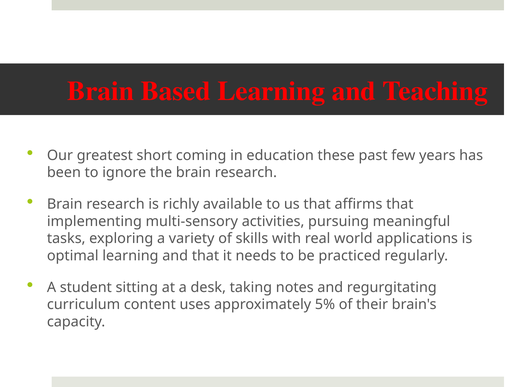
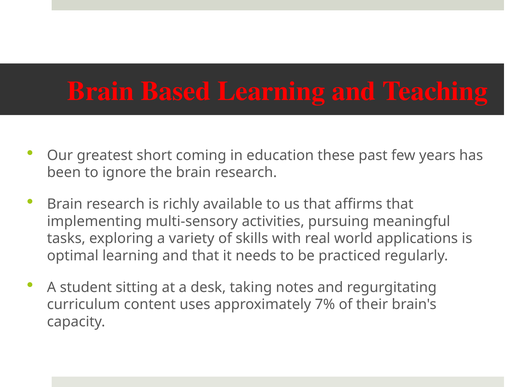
5%: 5% -> 7%
